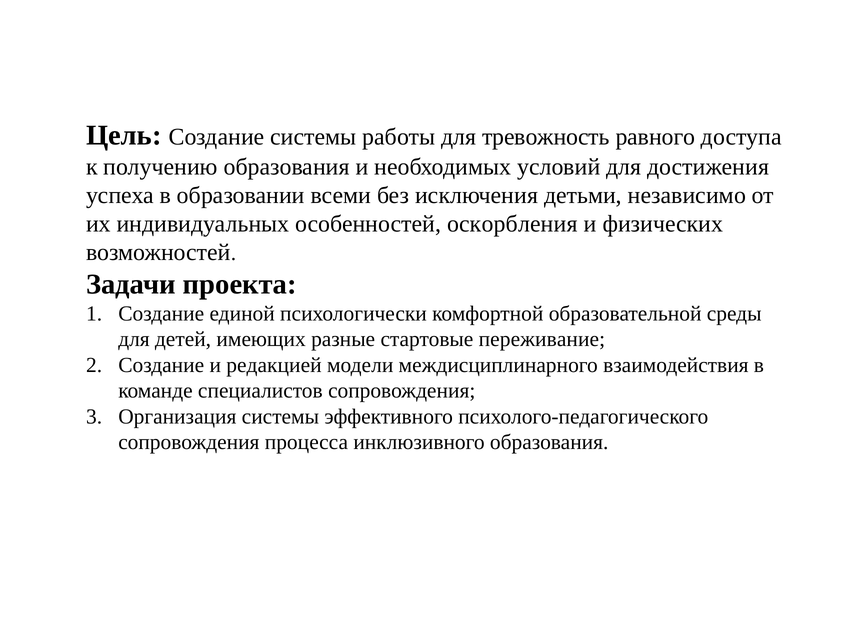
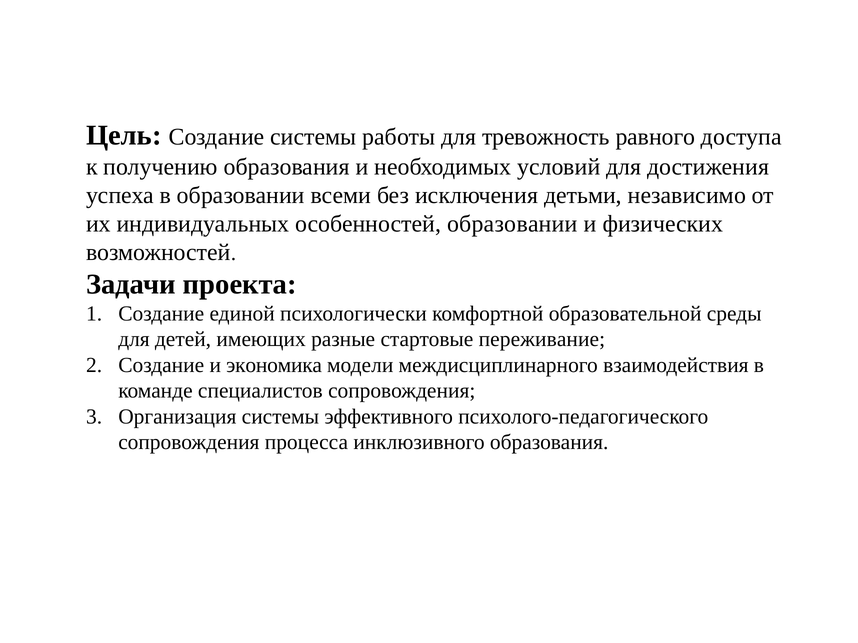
особенностей оскорбления: оскорбления -> образовании
редакцией: редакцией -> экономика
